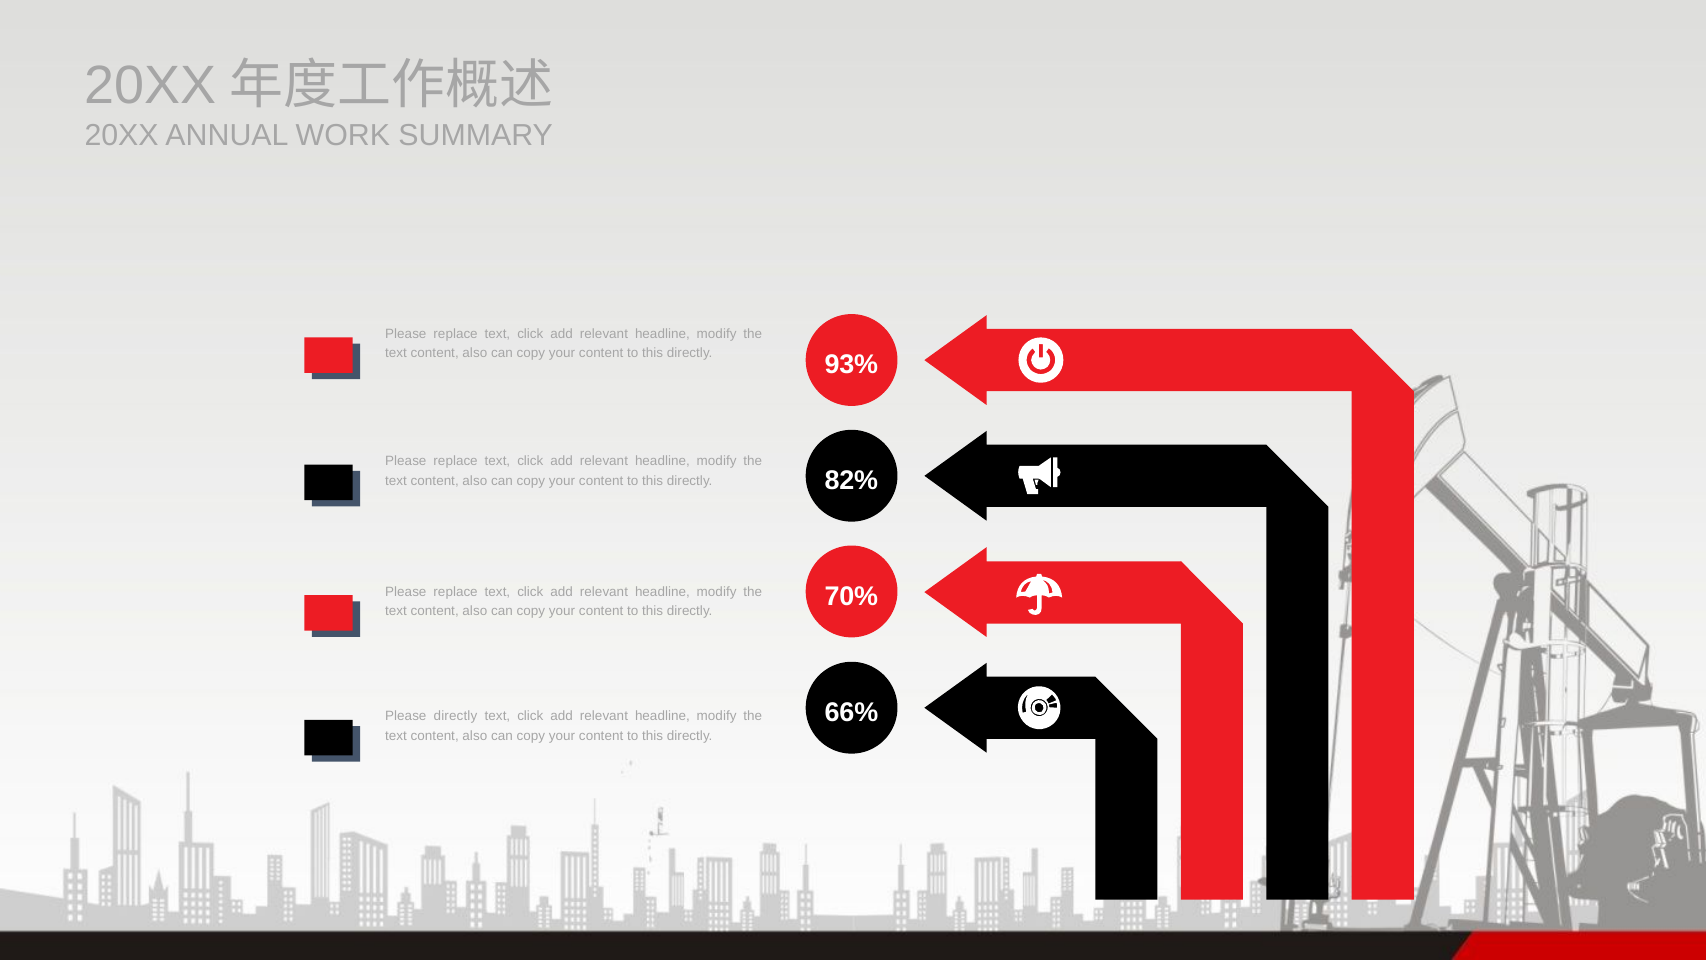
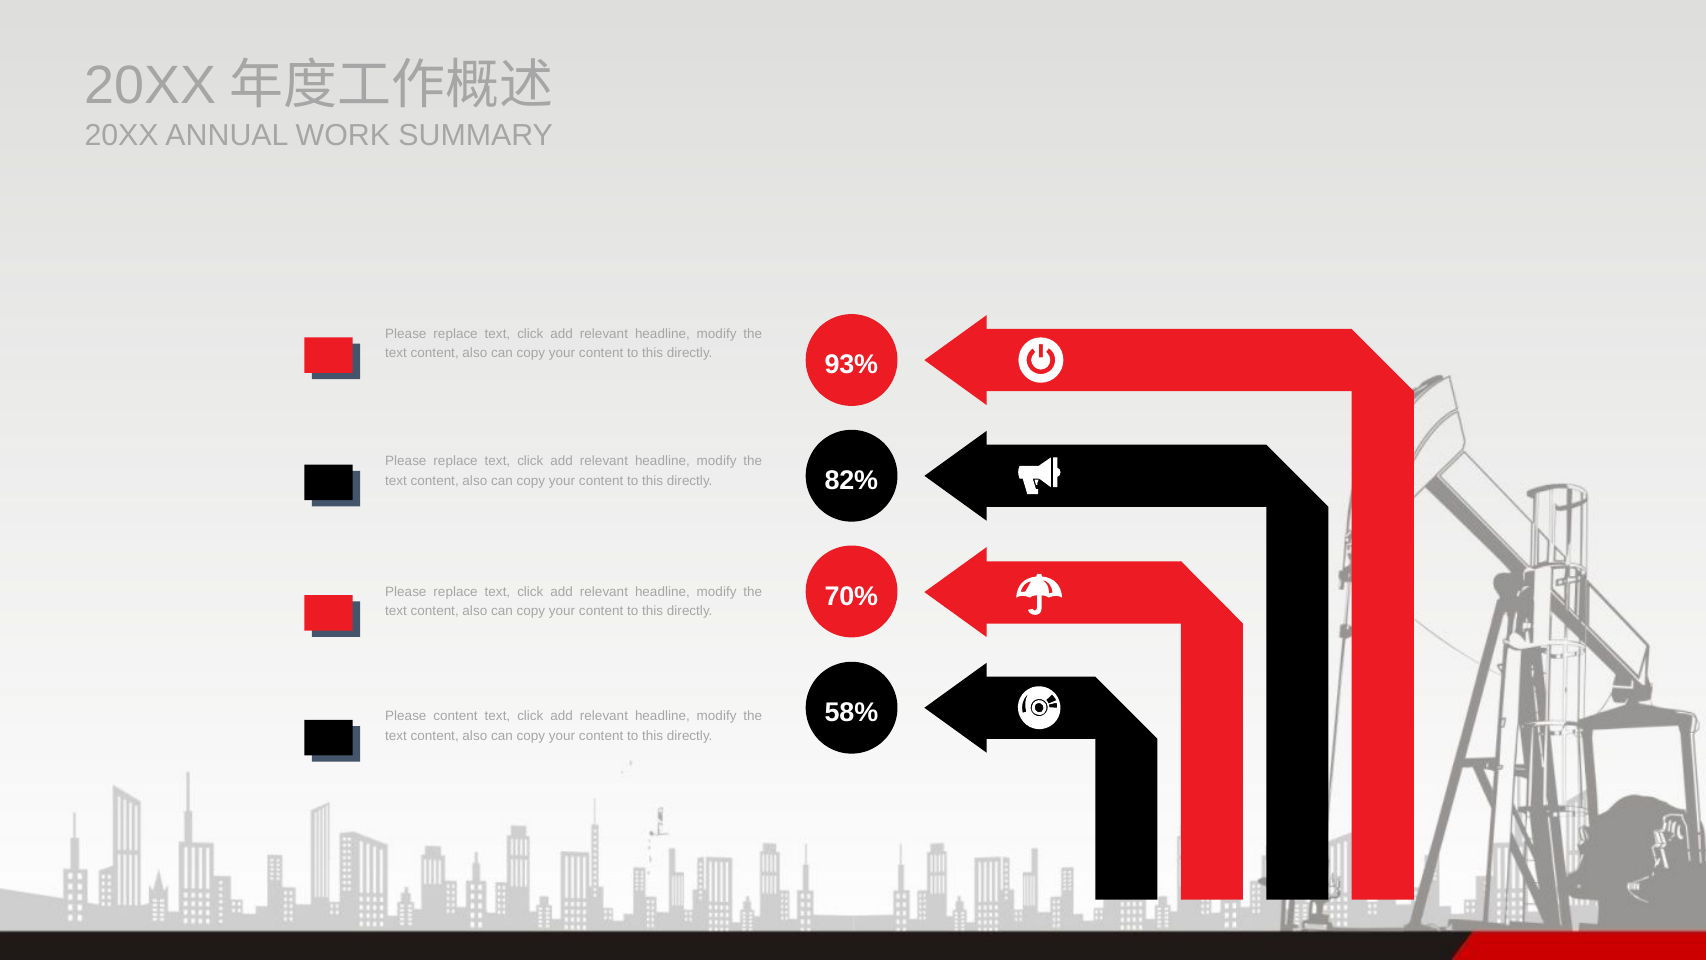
66%: 66% -> 58%
Please directly: directly -> content
